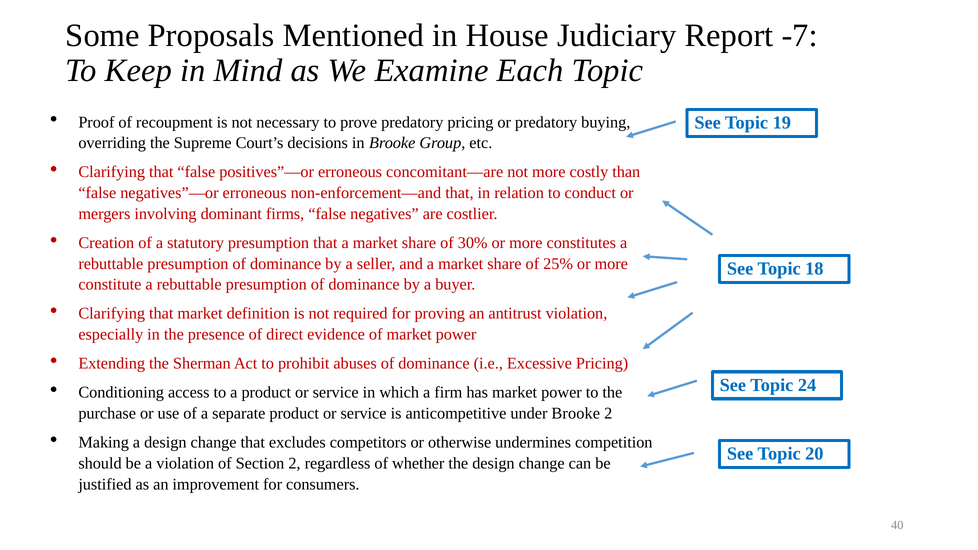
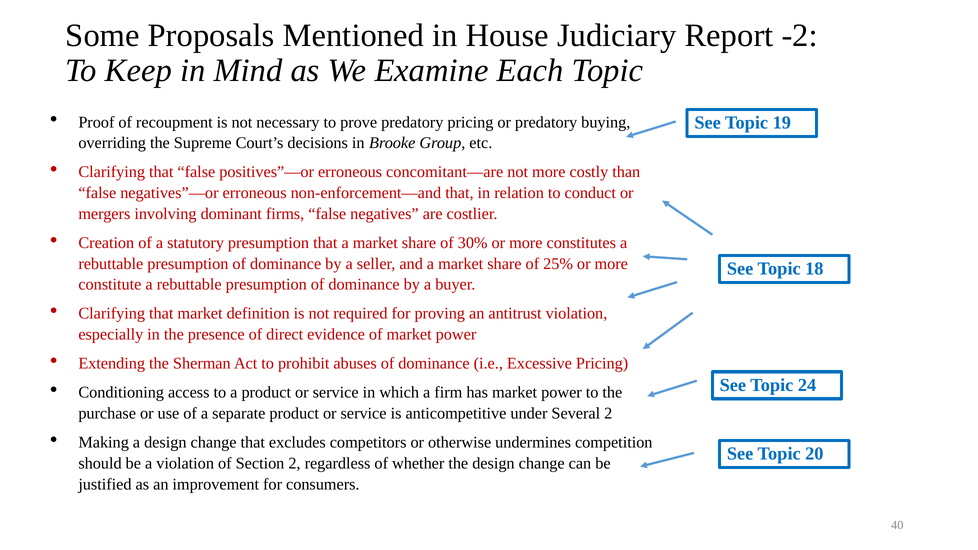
-7: -7 -> -2
under Brooke: Brooke -> Several
